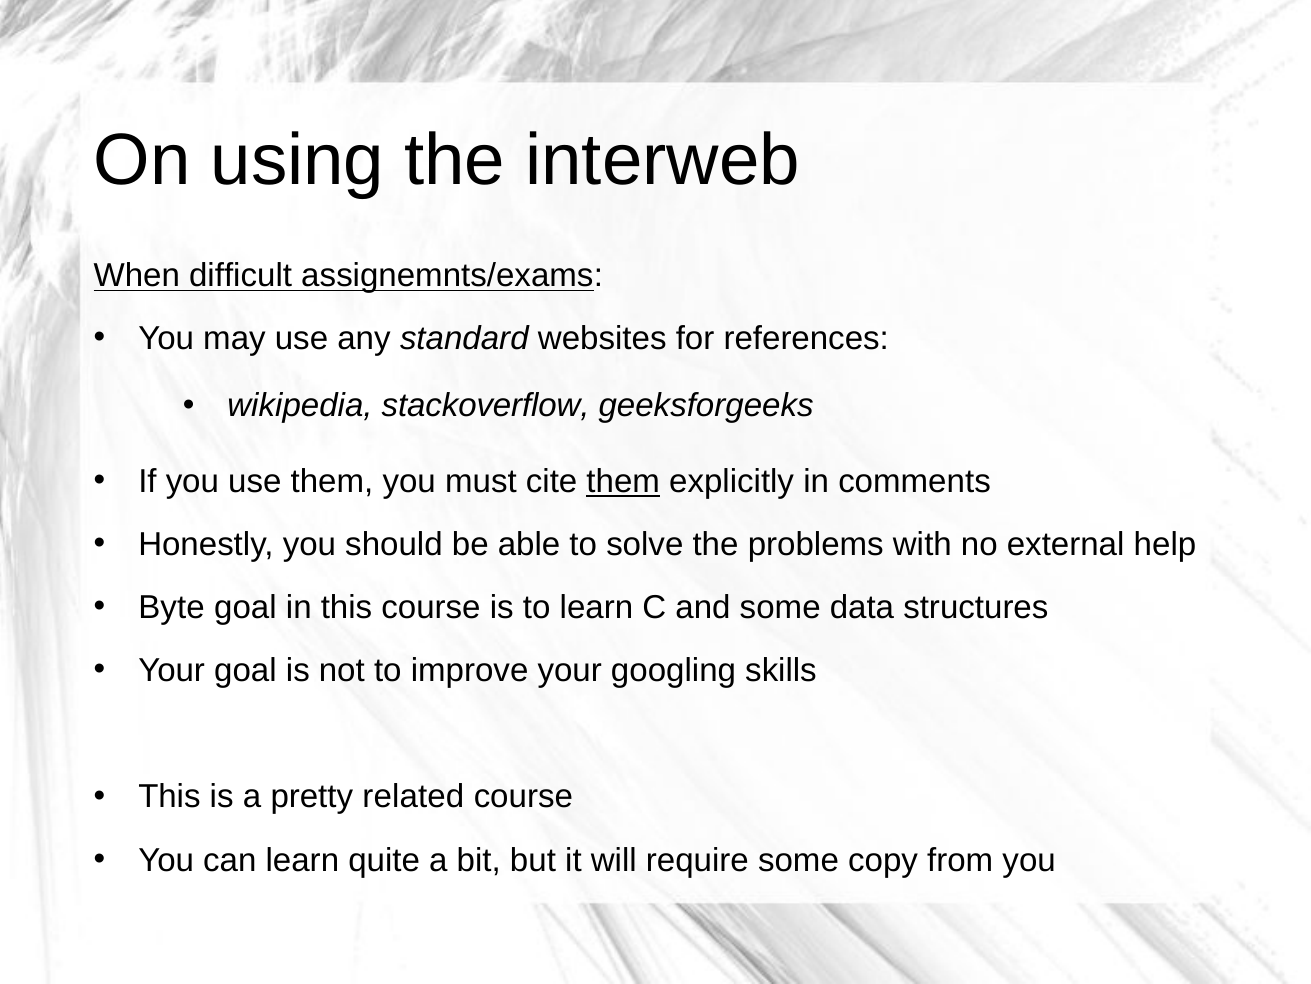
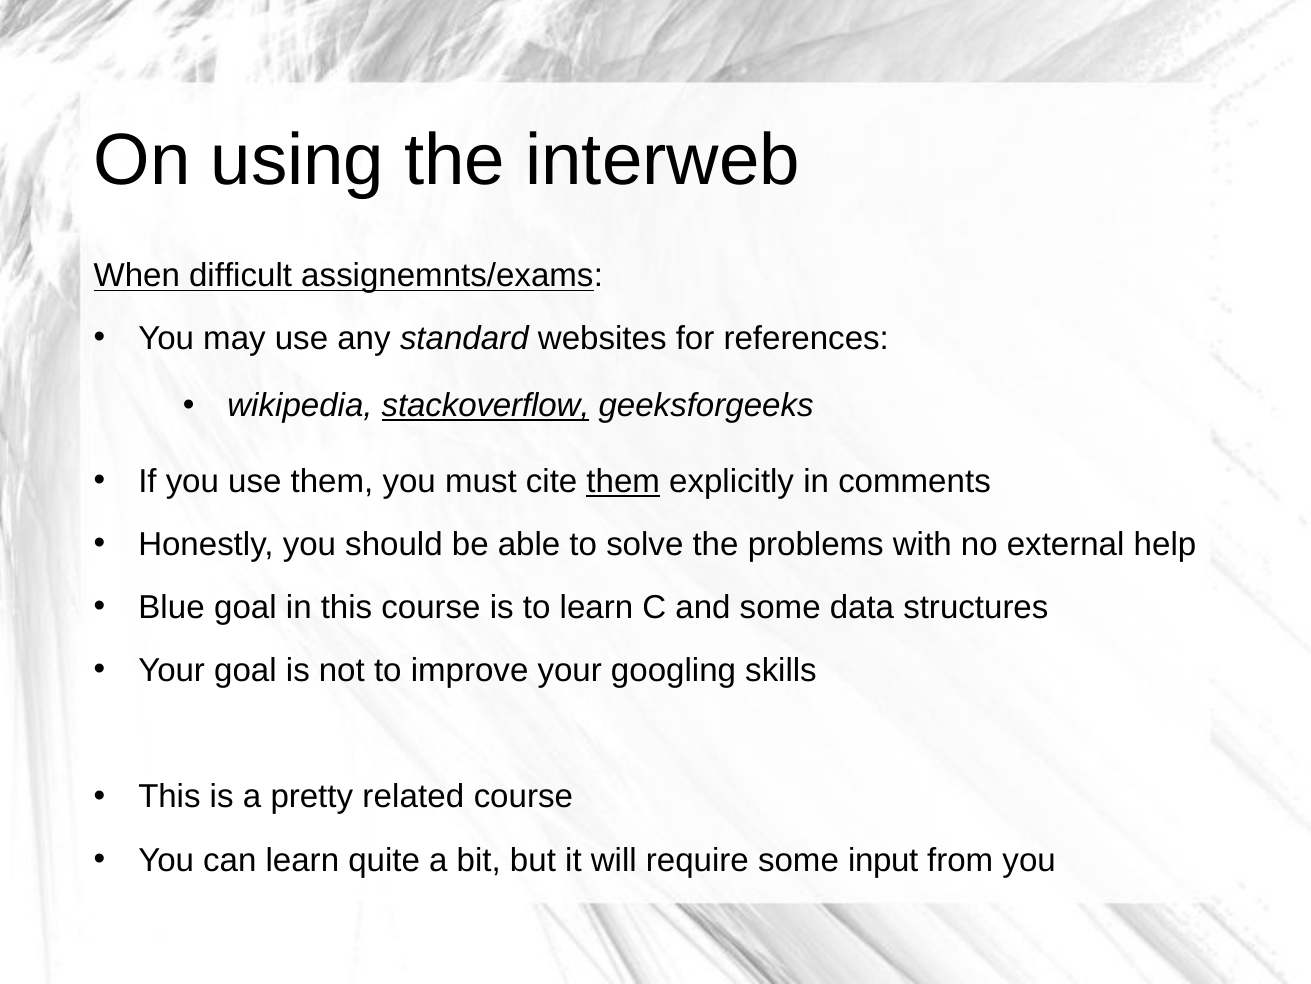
stackoverflow underline: none -> present
Byte: Byte -> Blue
copy: copy -> input
